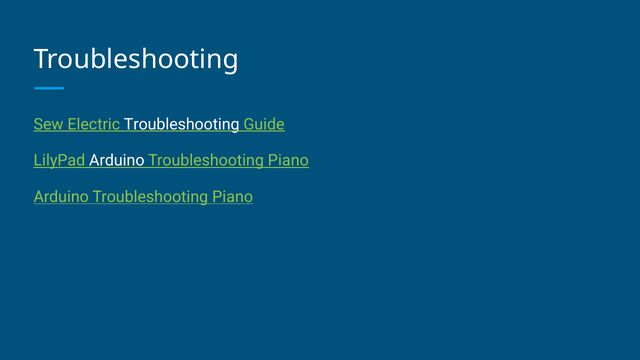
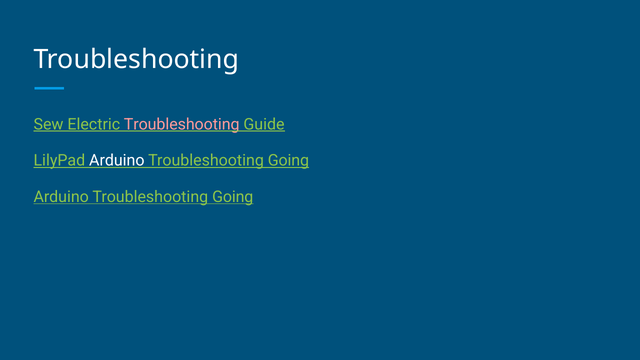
Troubleshooting at (182, 124) colour: white -> pink
Piano at (288, 161): Piano -> Going
Piano at (233, 197): Piano -> Going
